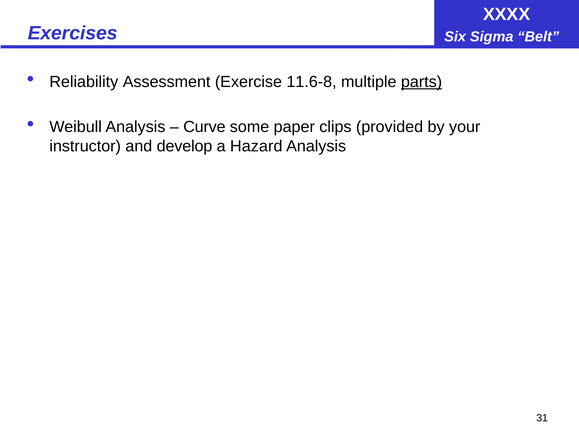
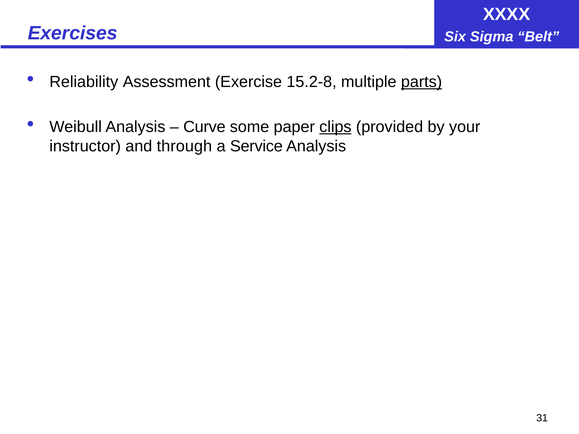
11.6-8: 11.6-8 -> 15.2-8
clips underline: none -> present
develop: develop -> through
Hazard: Hazard -> Service
